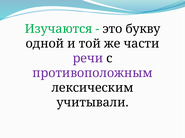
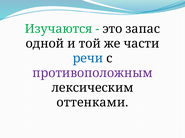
букву: букву -> запас
речи colour: purple -> blue
учитывали: учитывали -> оттенками
